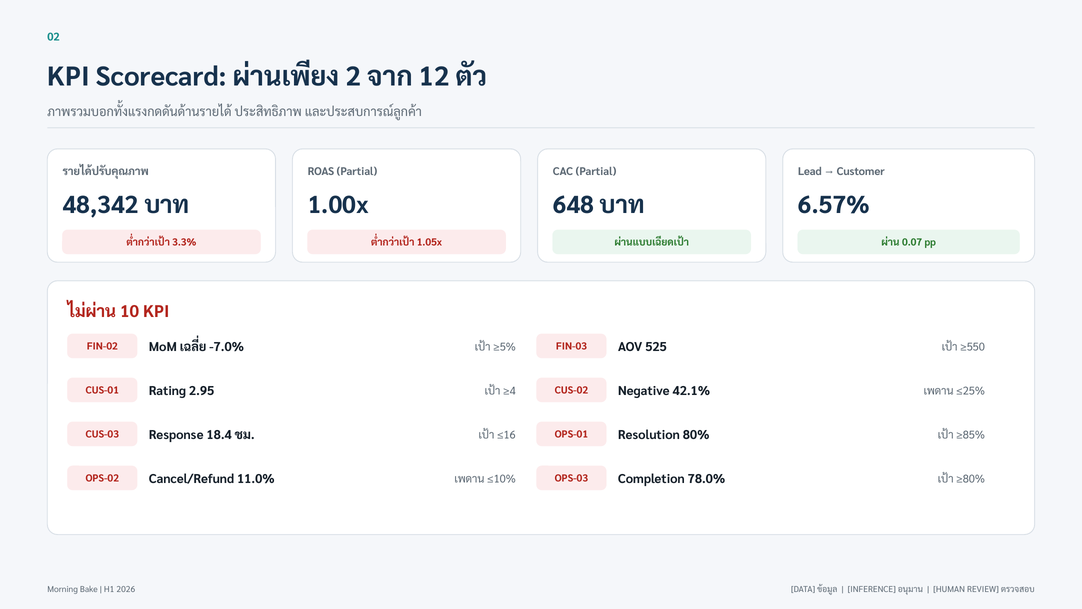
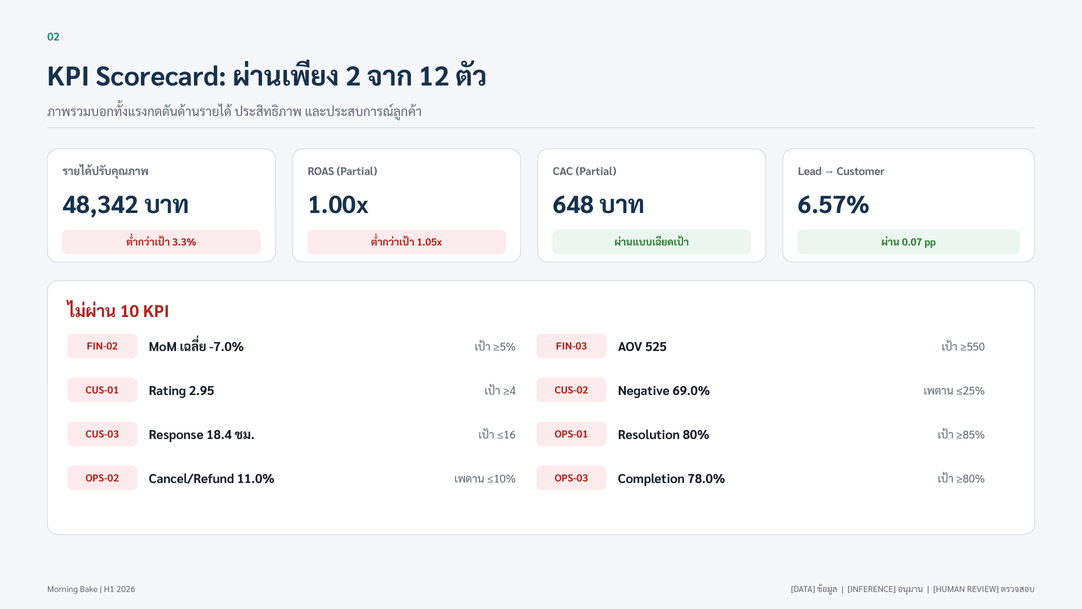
42.1%: 42.1% -> 69.0%
